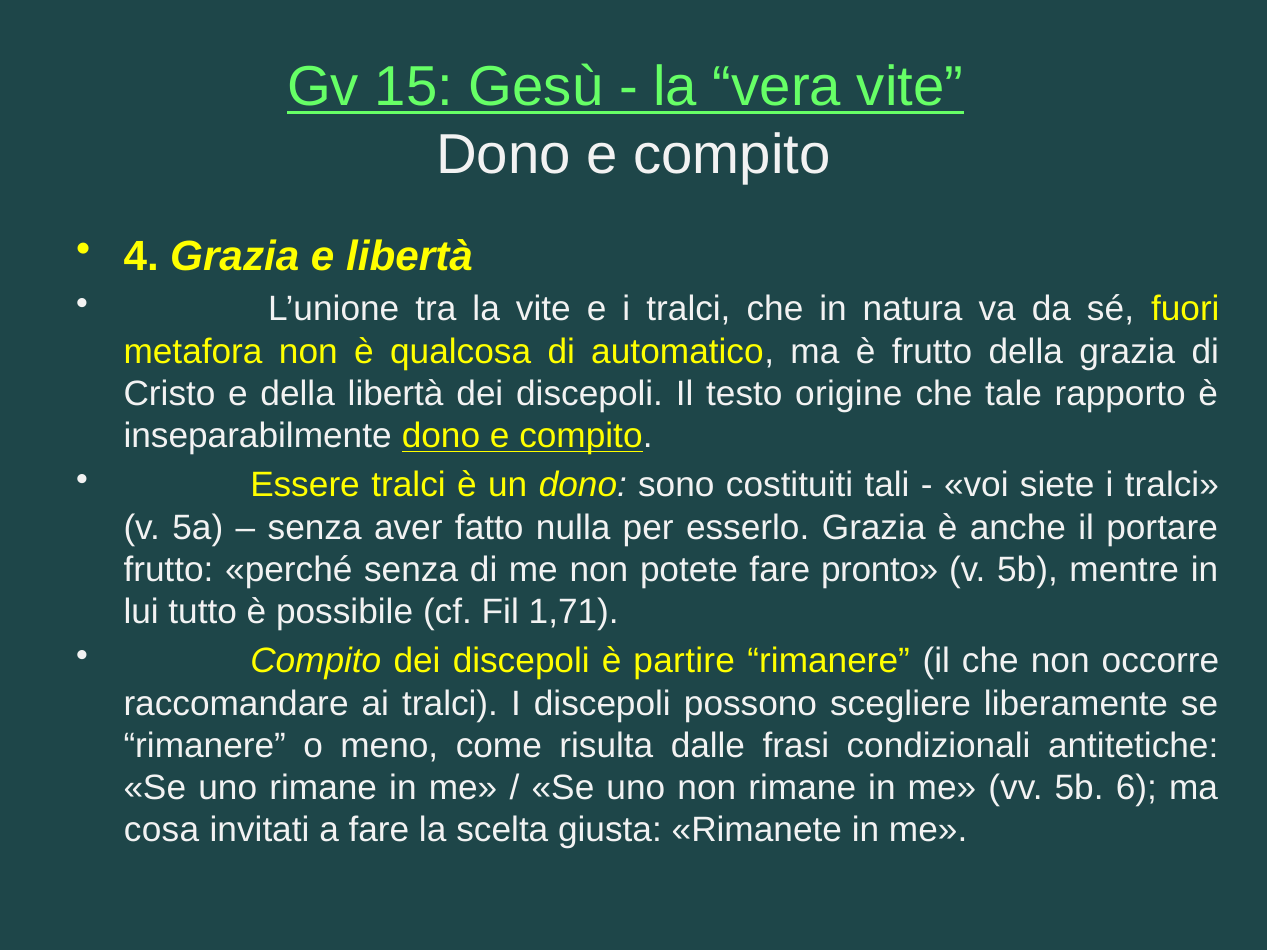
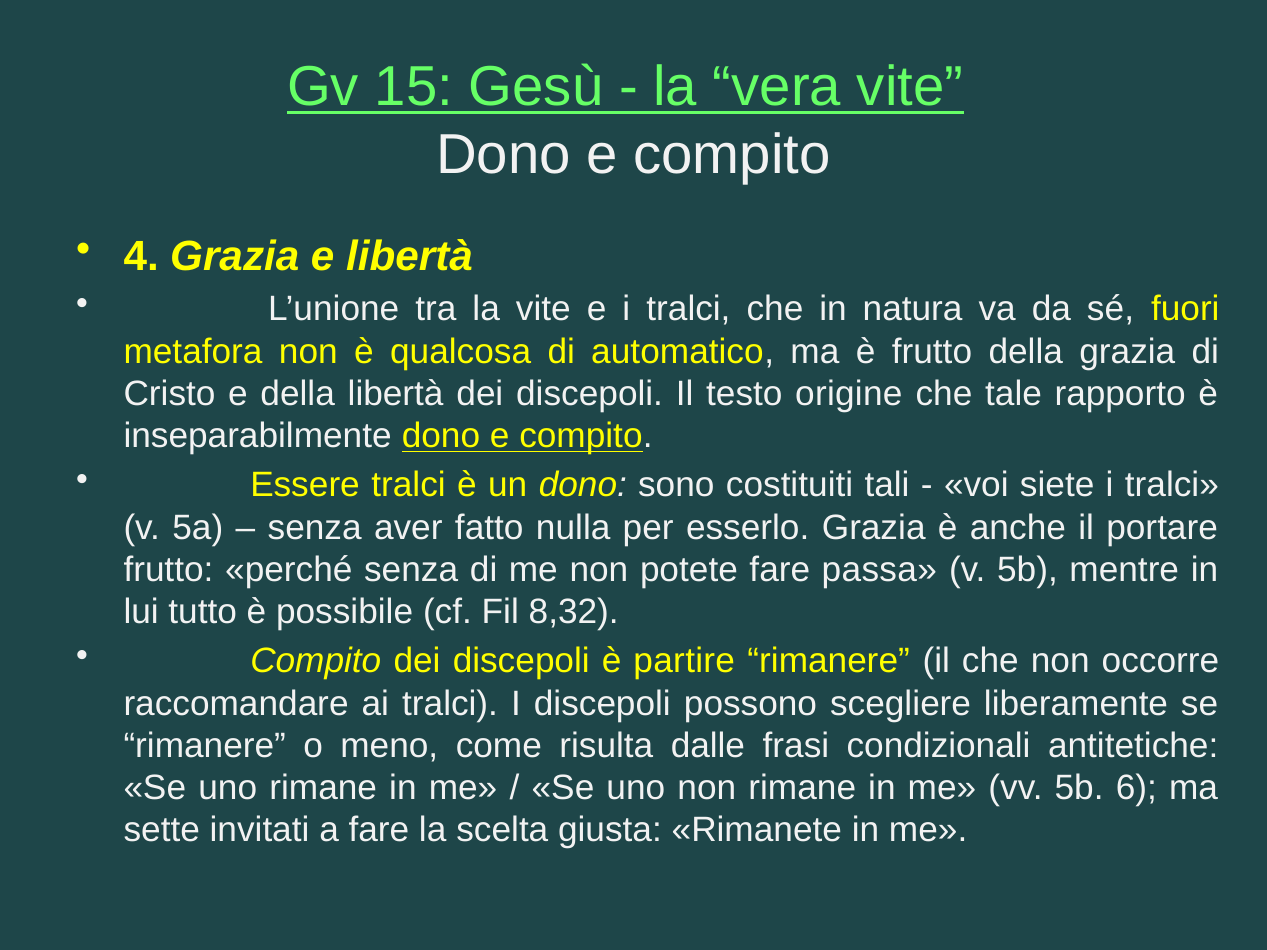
pronto: pronto -> passa
1,71: 1,71 -> 8,32
cosa: cosa -> sette
